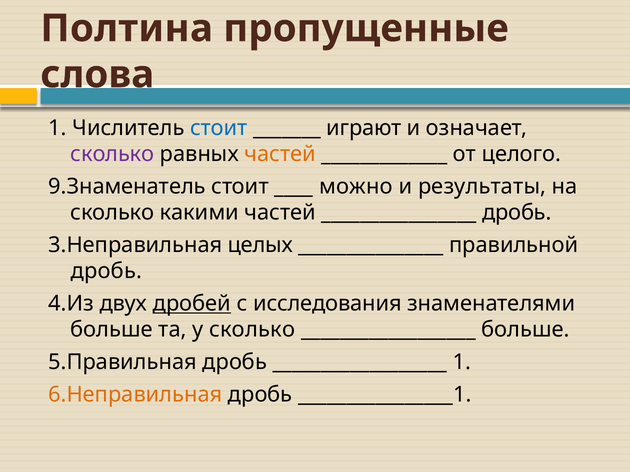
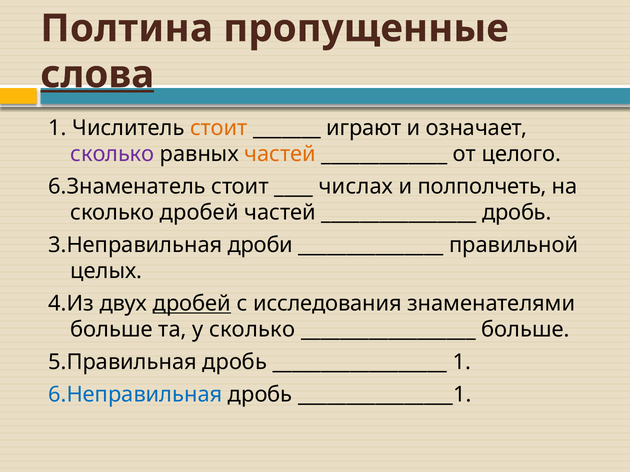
слова underline: none -> present
стоит at (219, 128) colour: blue -> orange
9.Знаменатель: 9.Знаменатель -> 6.Знаменатель
можно: можно -> числах
результаты: результаты -> полполчеть
сколько какими: какими -> дробей
целых: целых -> дроби
дробь at (106, 271): дробь -> целых
6.Неправильная colour: orange -> blue
